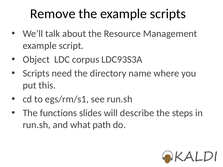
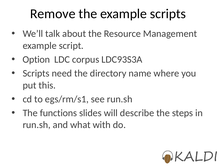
Object: Object -> Option
path: path -> with
